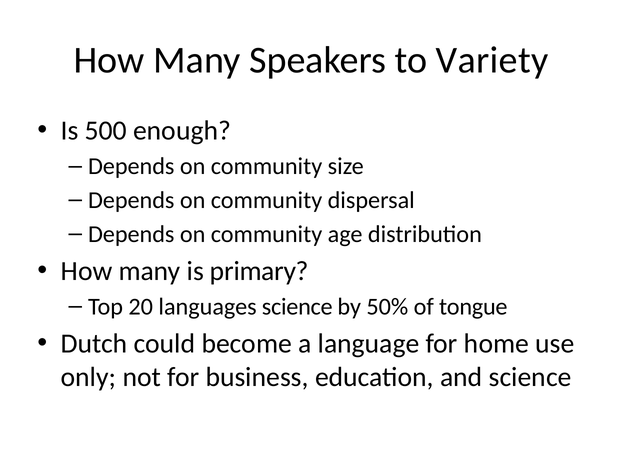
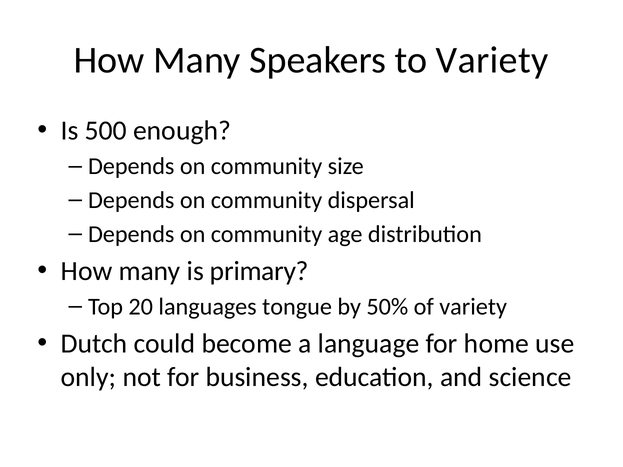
languages science: science -> tongue
of tongue: tongue -> variety
